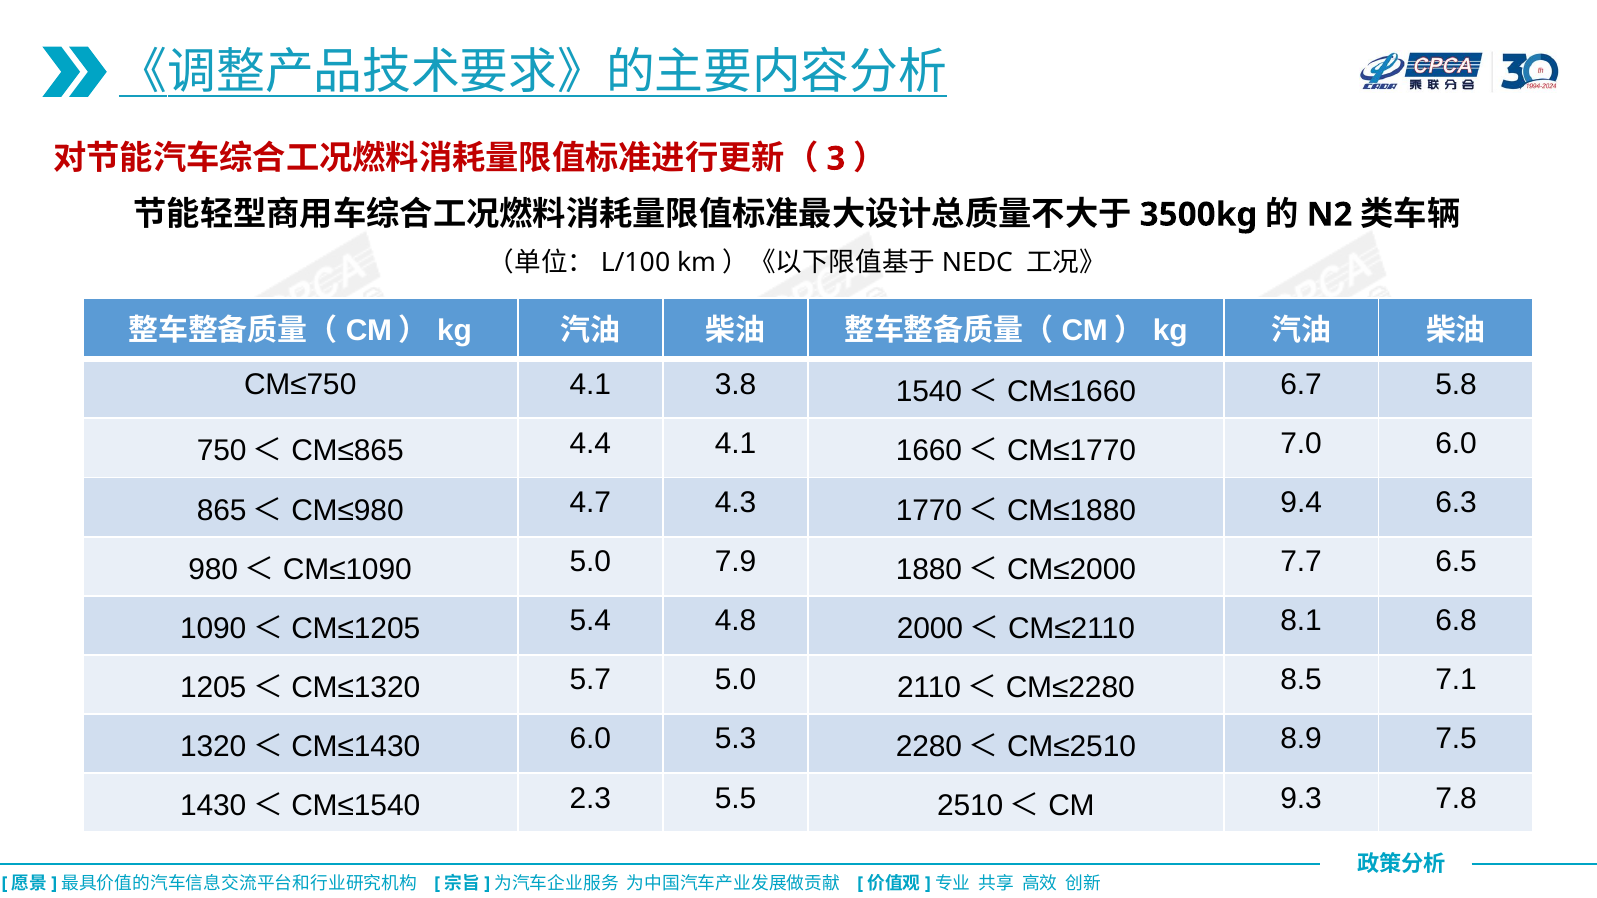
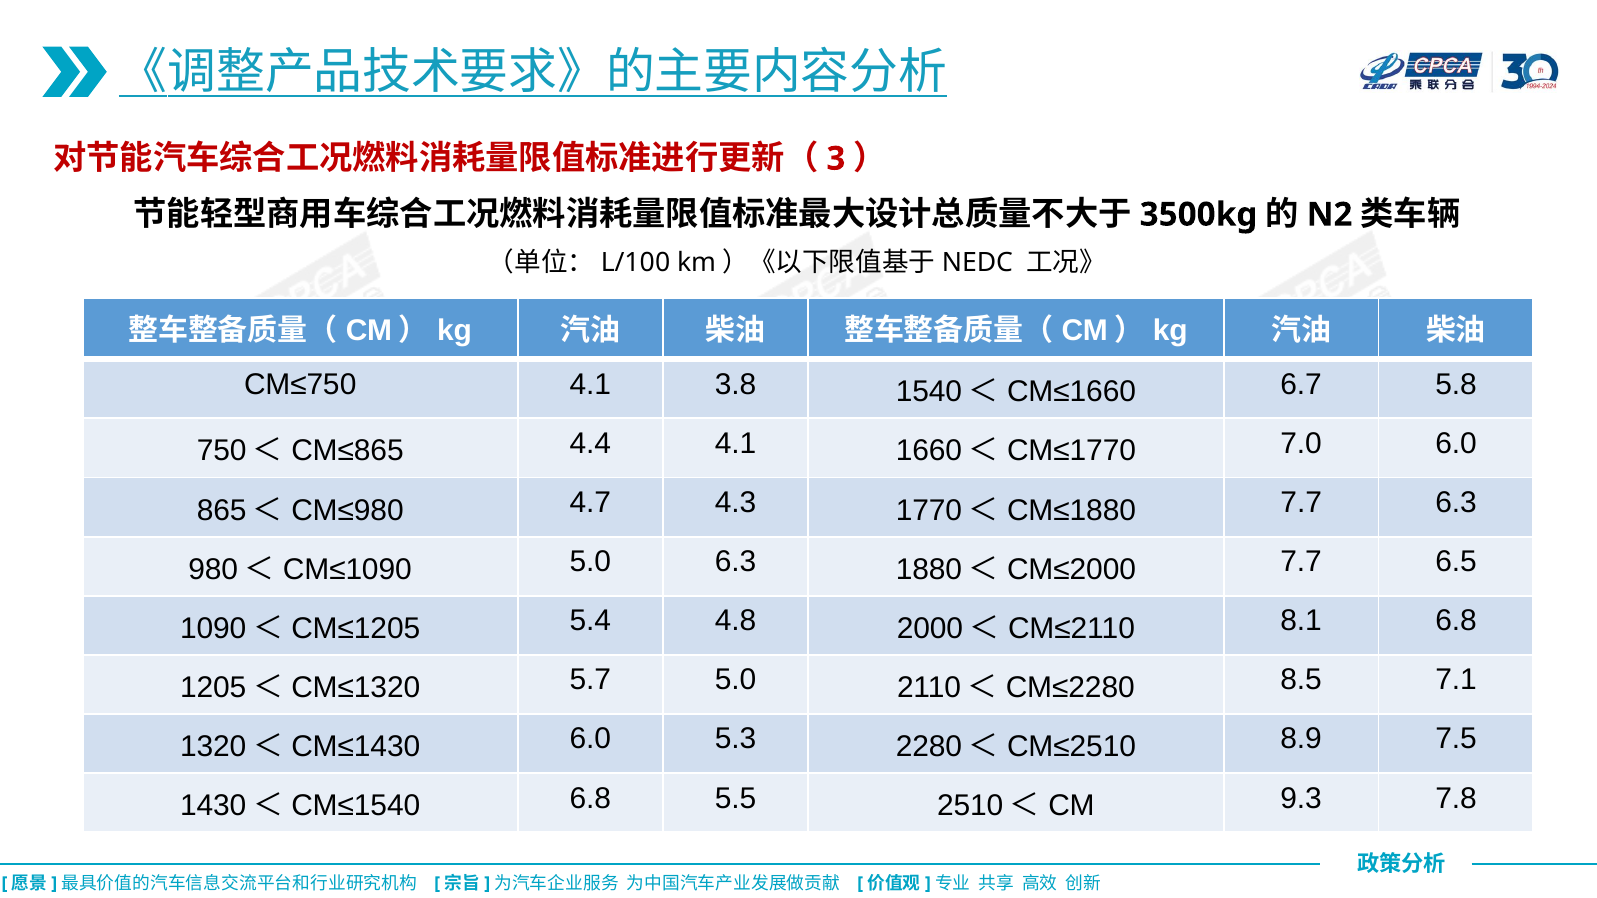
9.4 at (1301, 503): 9.4 -> 7.7
5.0 7.9: 7.9 -> 6.3
2.3 at (590, 798): 2.3 -> 6.8
